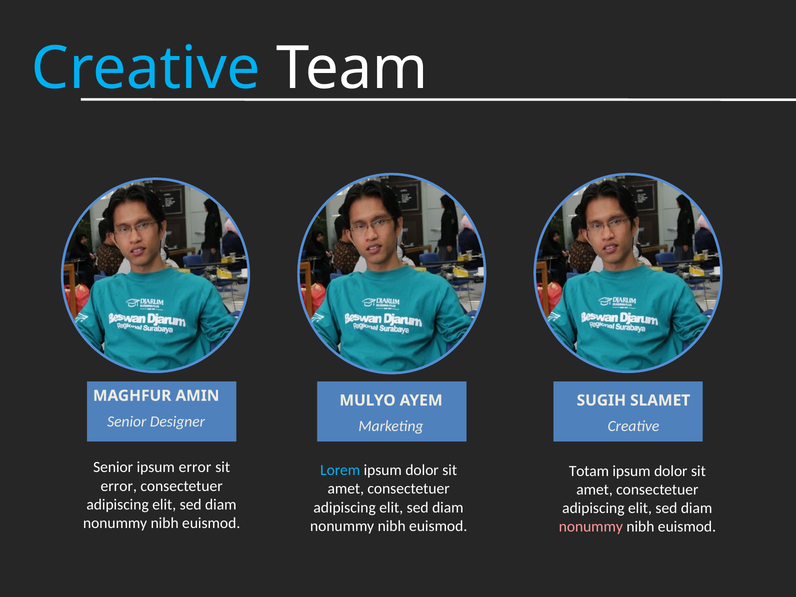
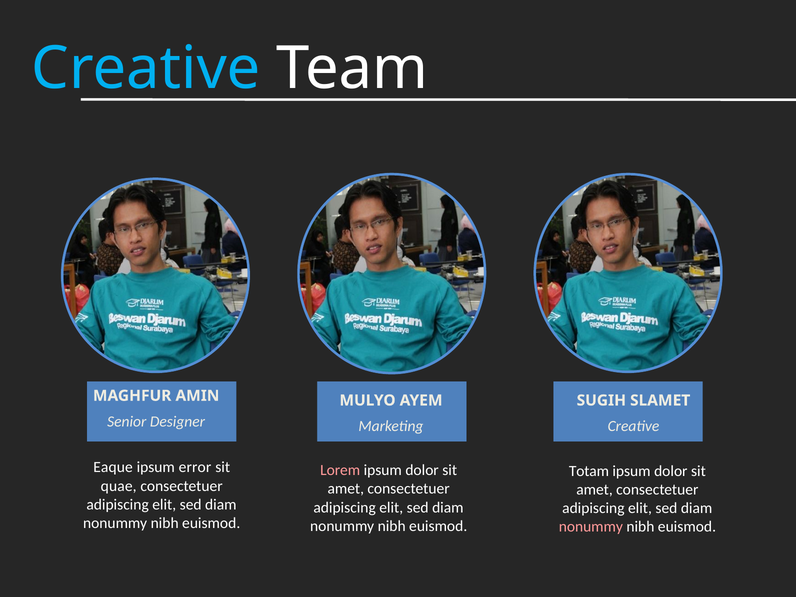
Senior at (113, 467): Senior -> Eaque
Lorem colour: light blue -> pink
error at (119, 486): error -> quae
